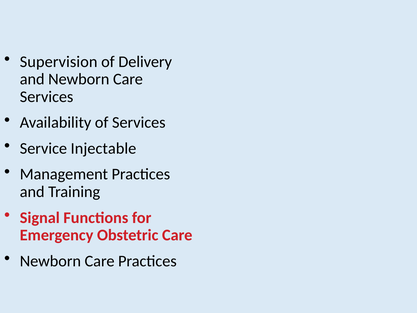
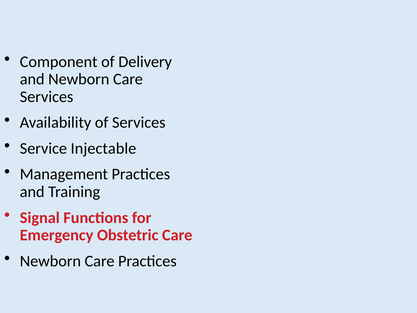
Supervision: Supervision -> Component
